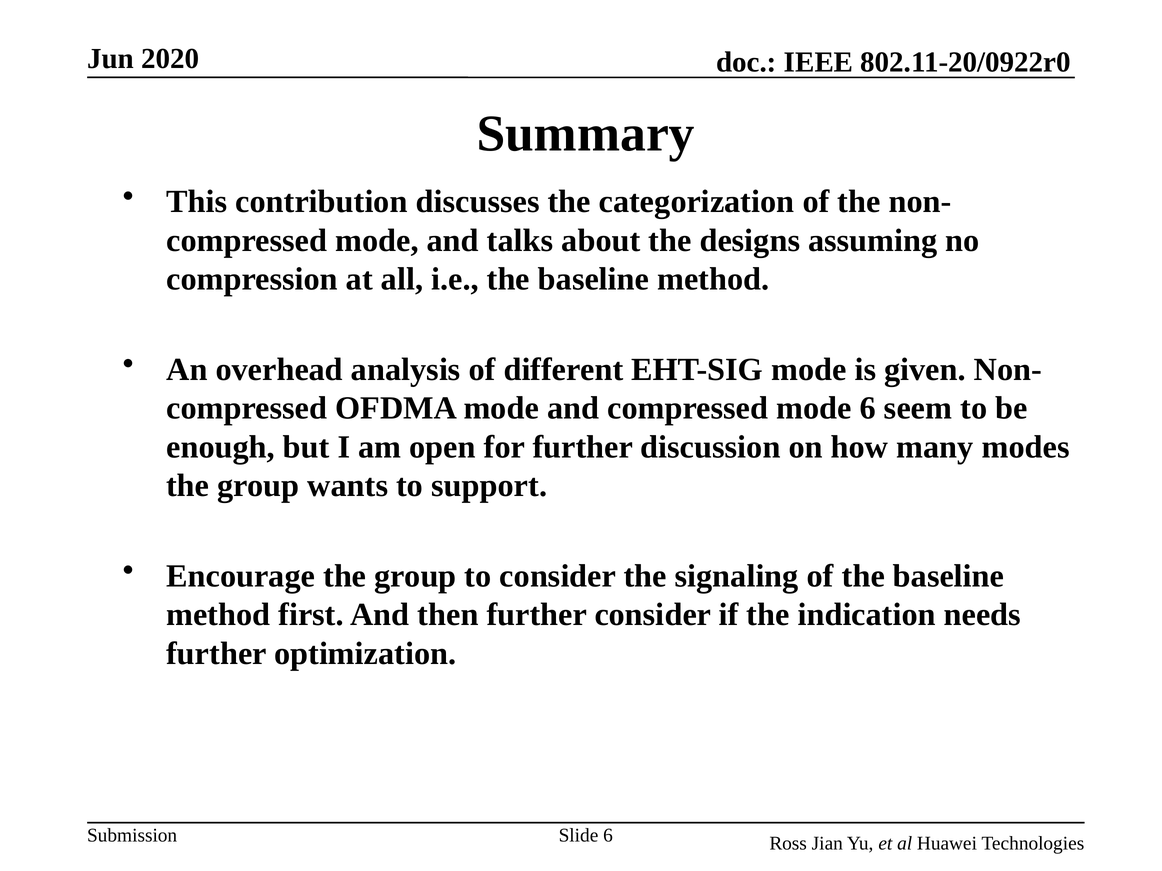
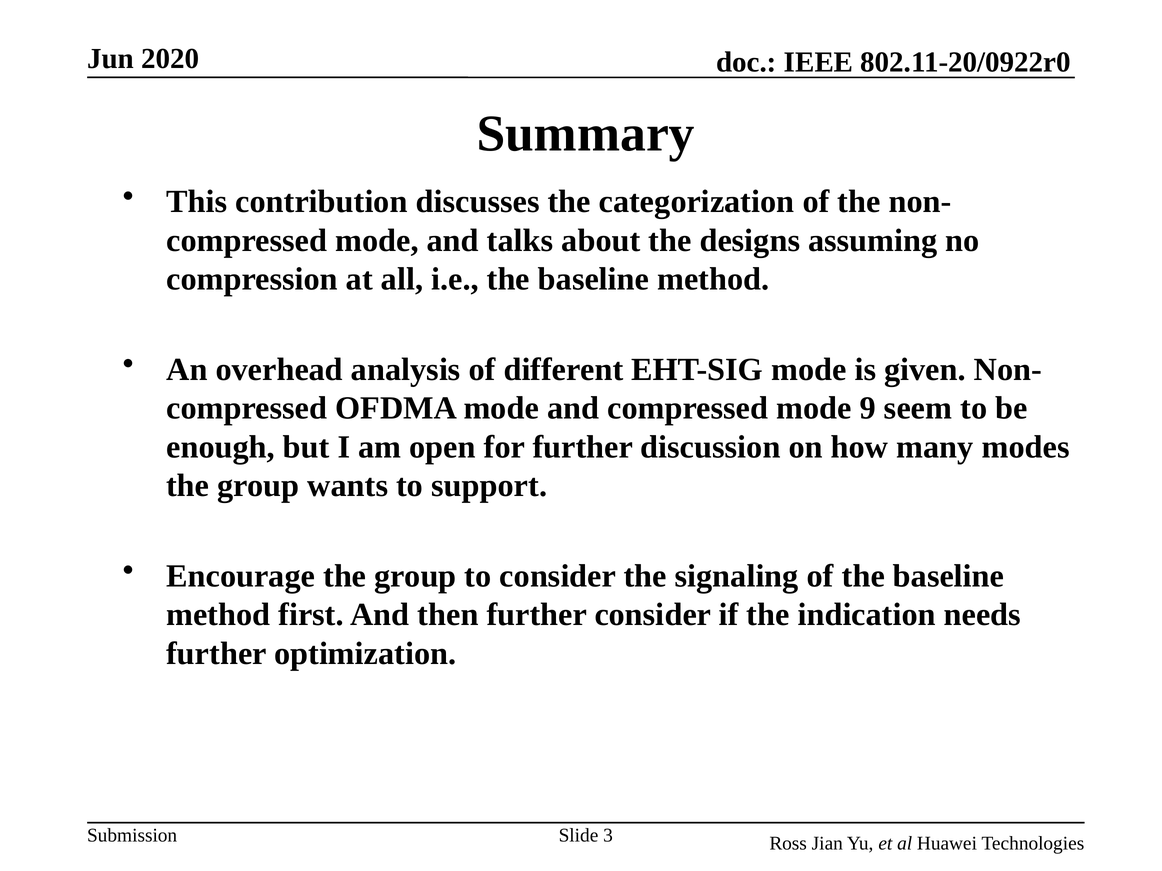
mode 6: 6 -> 9
Slide 6: 6 -> 3
